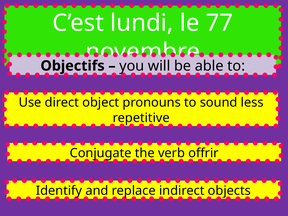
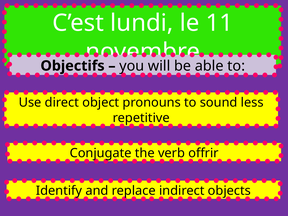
77: 77 -> 11
